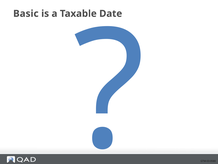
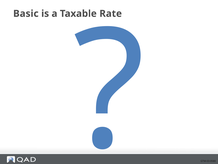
Date: Date -> Rate
